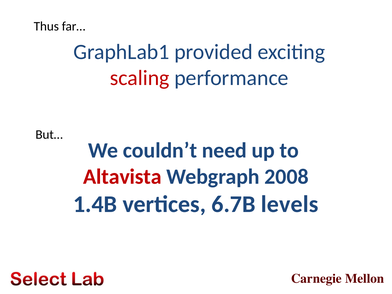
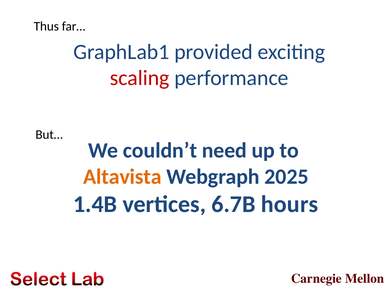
Altavista colour: red -> orange
2008: 2008 -> 2025
levels: levels -> hours
